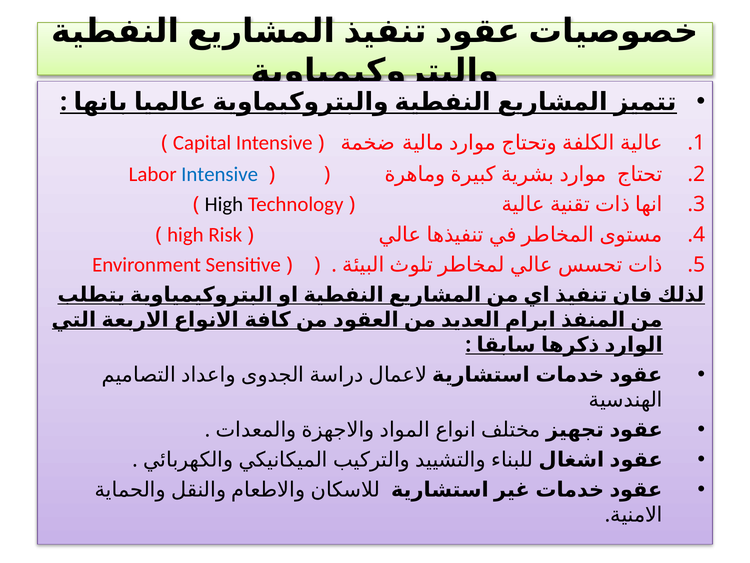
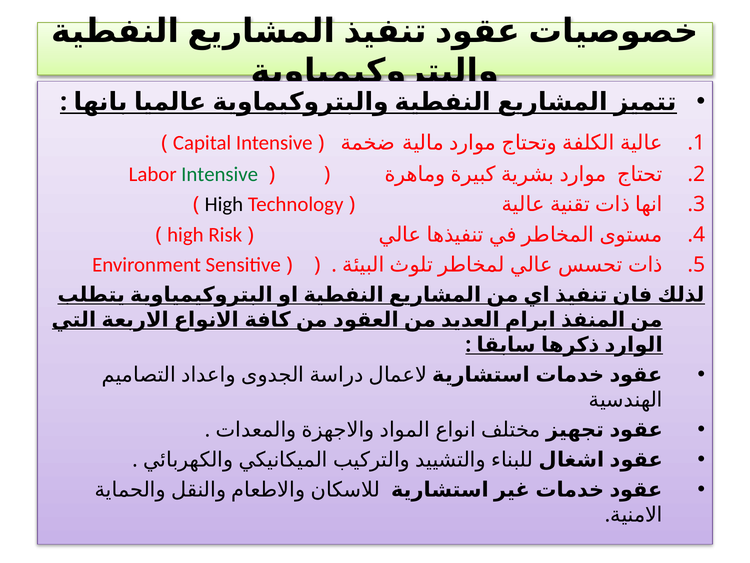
Intensive at (220, 174) colour: blue -> green
